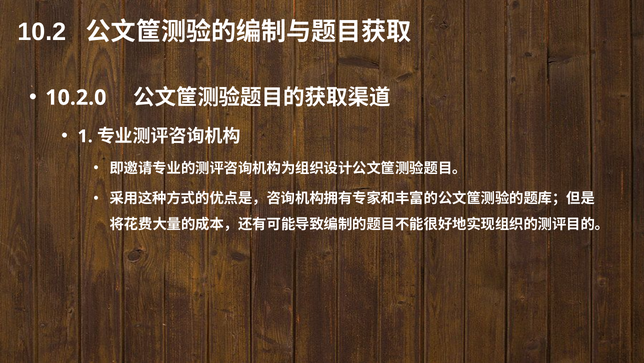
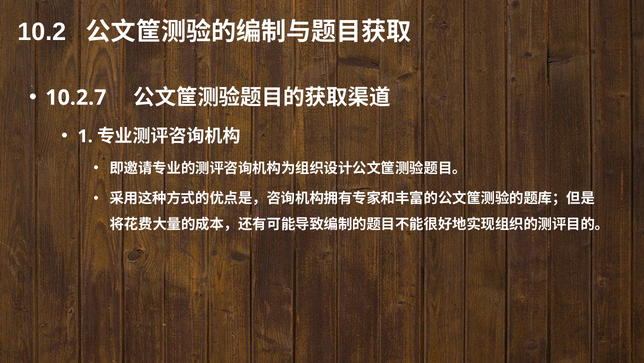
10.2.0: 10.2.0 -> 10.2.7
